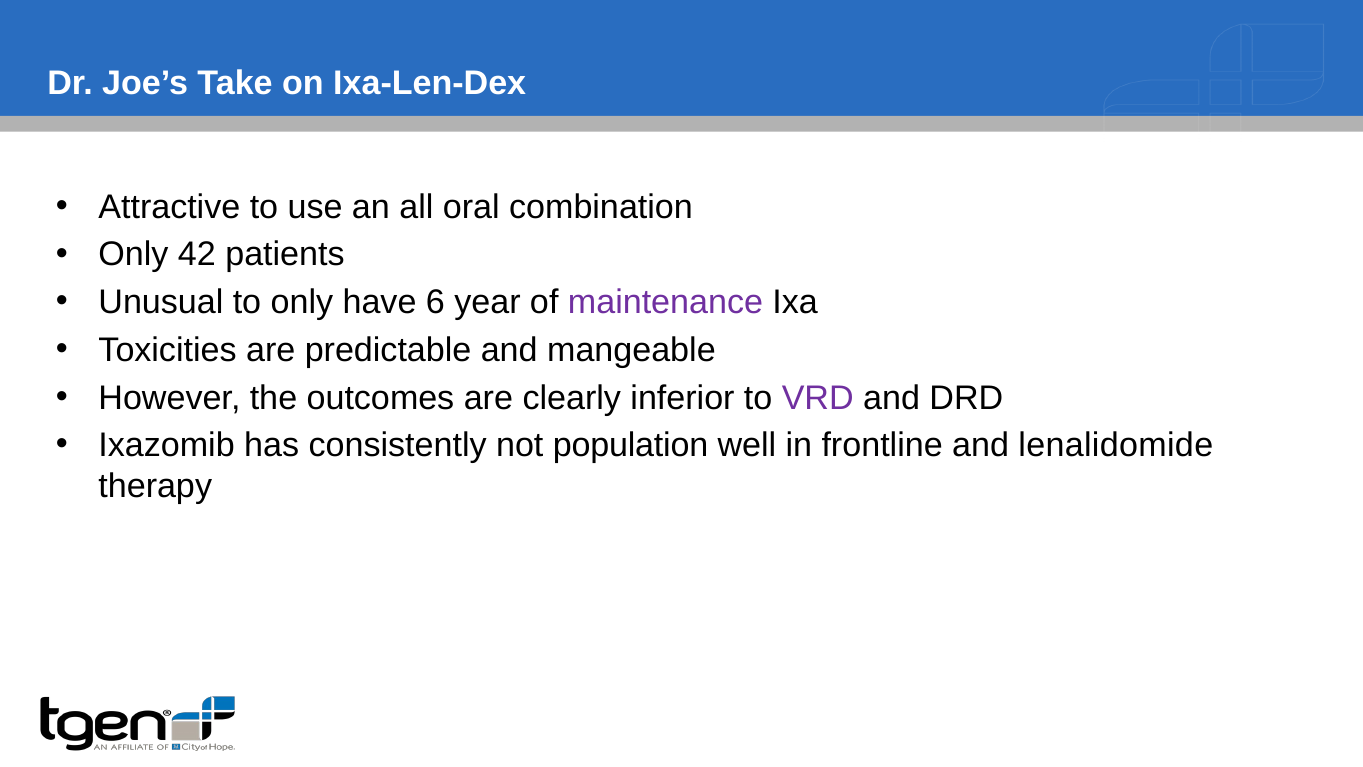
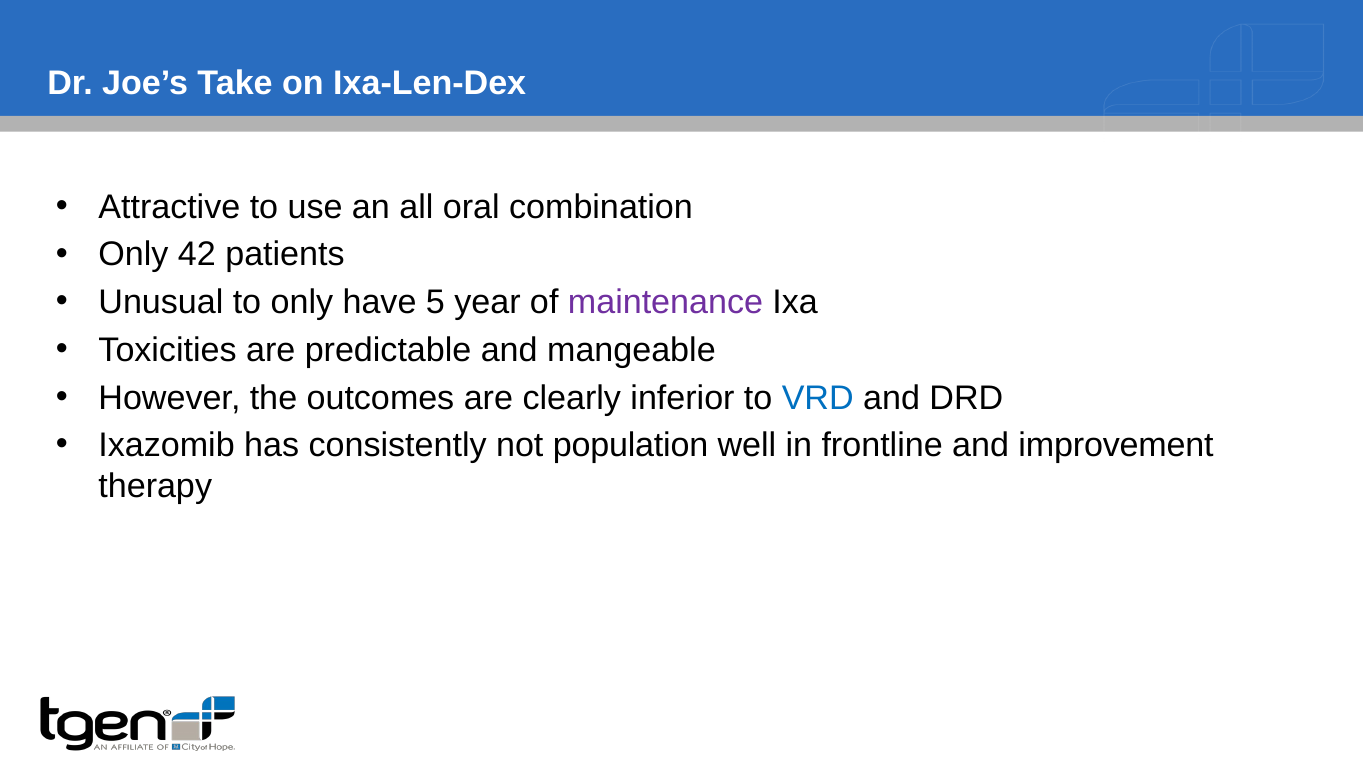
6: 6 -> 5
VRD colour: purple -> blue
lenalidomide: lenalidomide -> improvement
